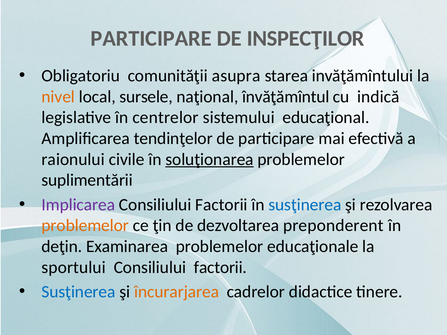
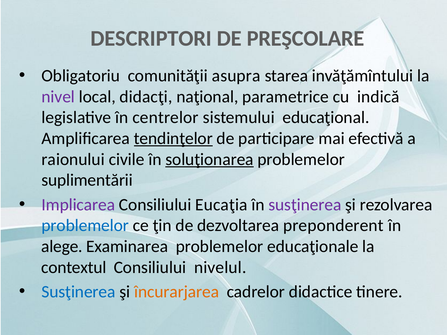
PARTICIPARE at (151, 38): PARTICIPARE -> DESCRIPTORI
INSPECŢILOR: INSPECŢILOR -> PREŞCOLARE
nivel colour: orange -> purple
sursele: sursele -> didacţi
învăţămîntul: învăţămîntul -> parametrice
tendinţelor underline: none -> present
Factorii at (221, 205): Factorii -> Eucaţia
susţinerea at (305, 205) colour: blue -> purple
problemelor at (85, 226) colour: orange -> blue
deţin: deţin -> alege
sportului: sportului -> contextul
factorii at (220, 267): factorii -> nivelul
